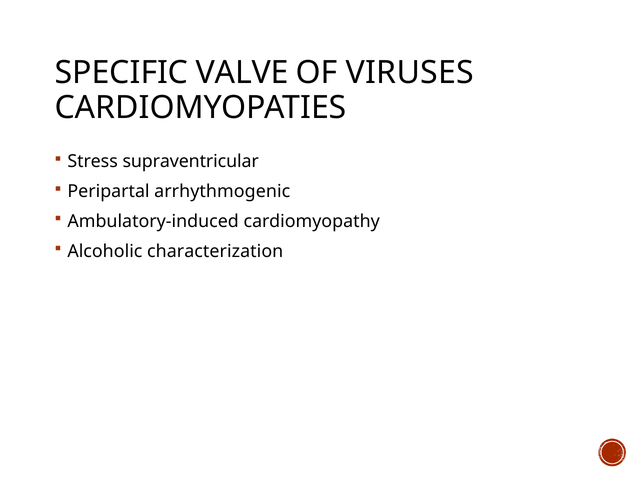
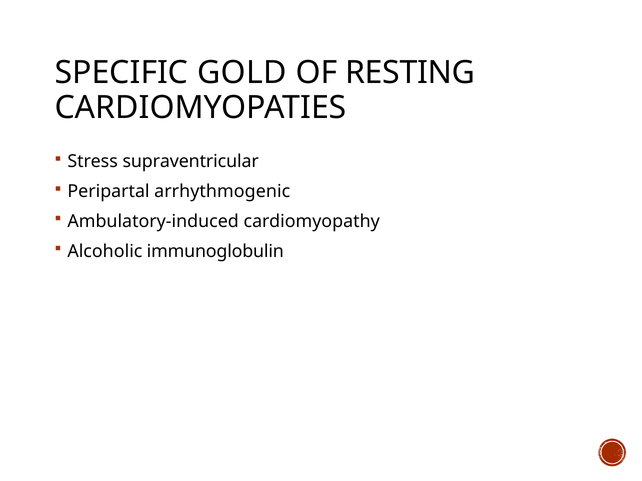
VALVE: VALVE -> GOLD
VIRUSES: VIRUSES -> RESTING
characterization: characterization -> immunoglobulin
